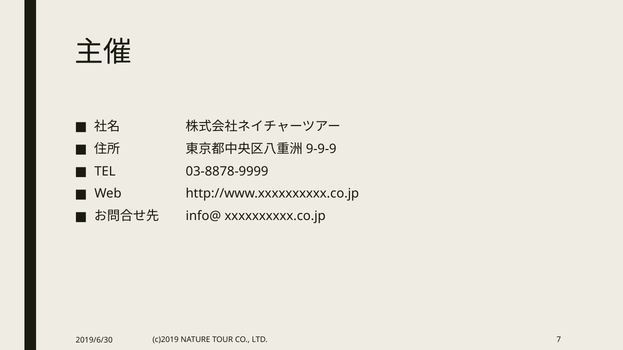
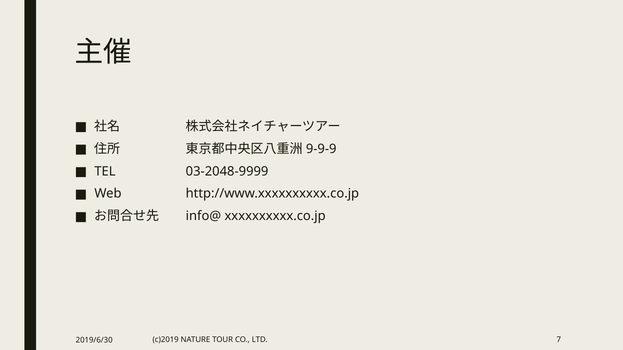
03-8878-9999: 03-8878-9999 -> 03-2048-9999
